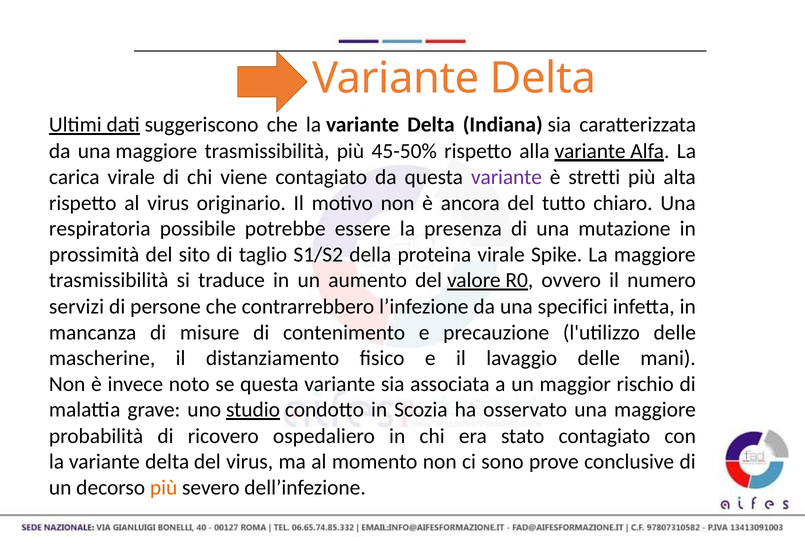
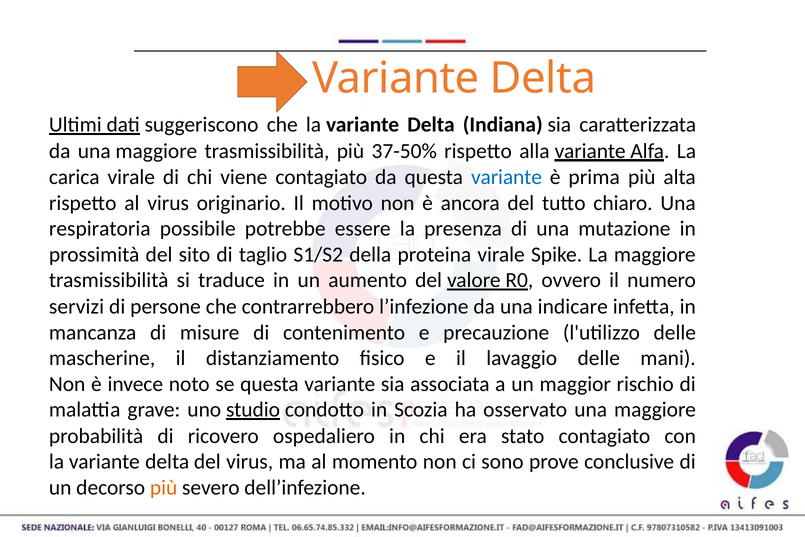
45-50%: 45-50% -> 37-50%
variante at (506, 177) colour: purple -> blue
stretti: stretti -> prima
specifici: specifici -> indicare
